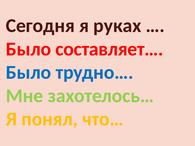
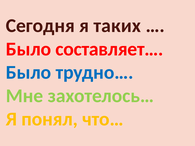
руках: руках -> таких
